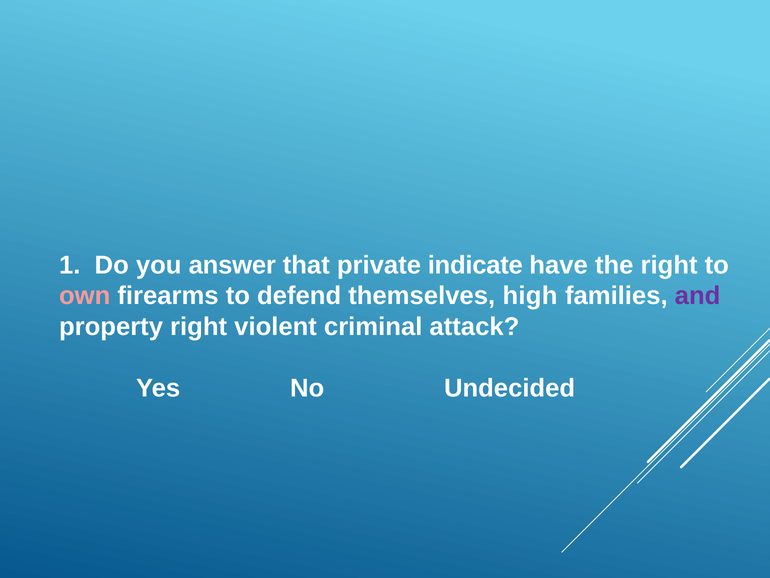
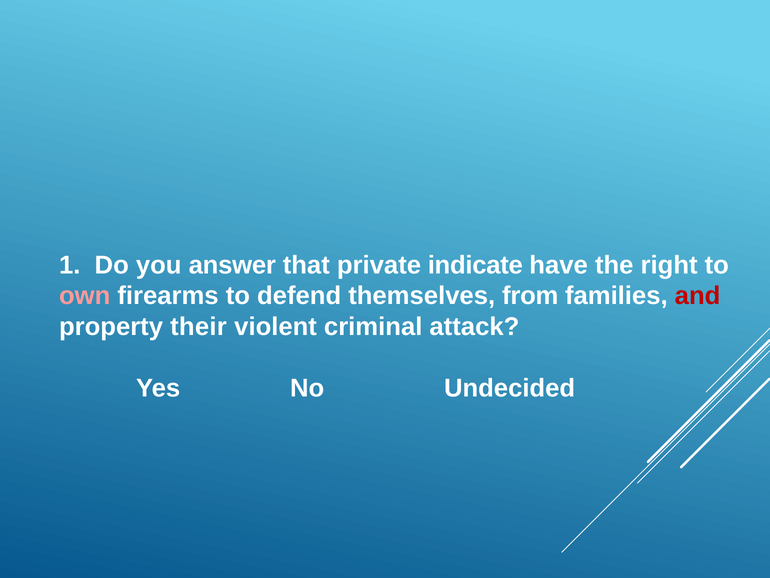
high: high -> from
and colour: purple -> red
property right: right -> their
